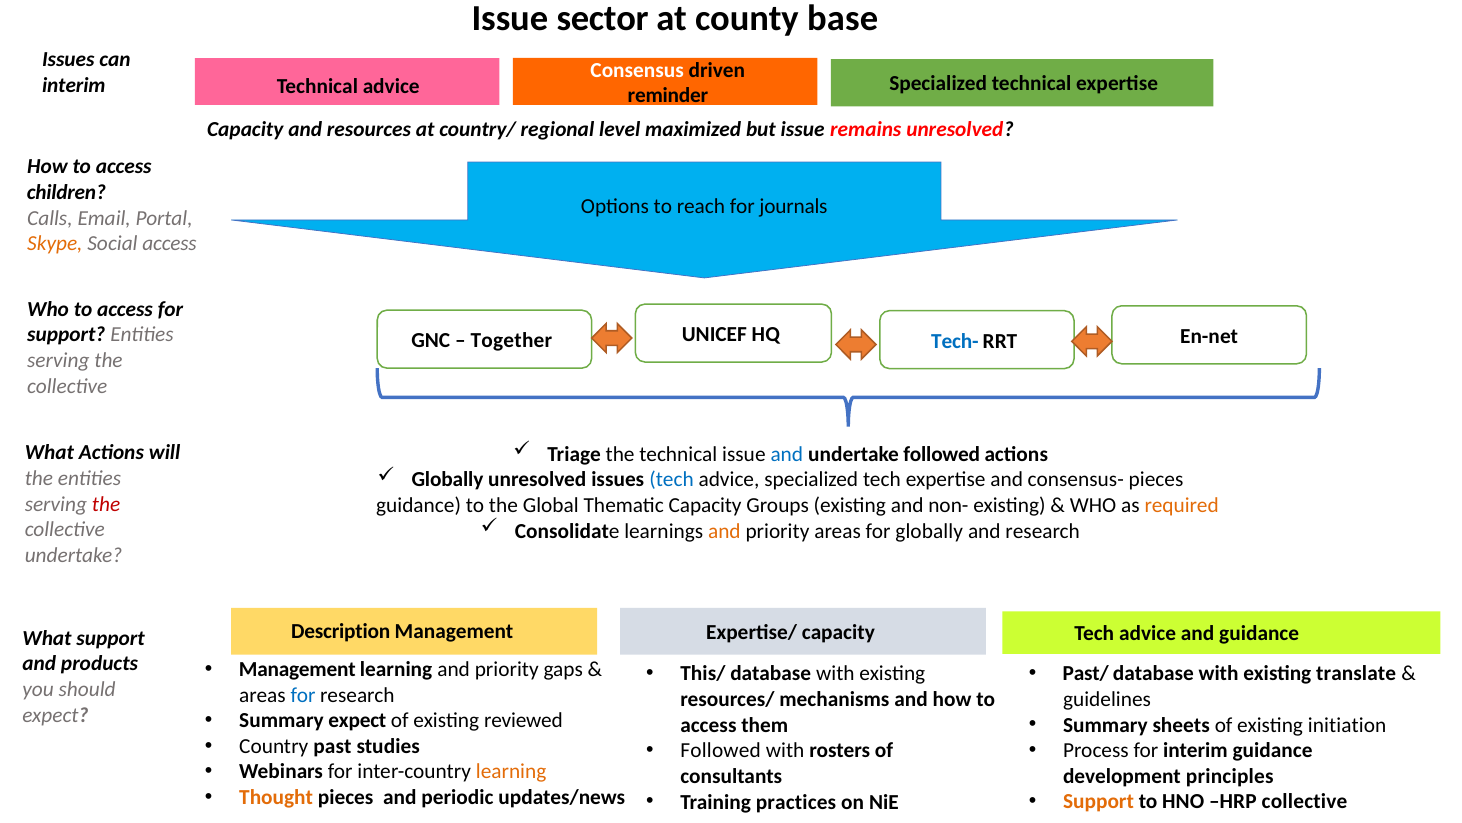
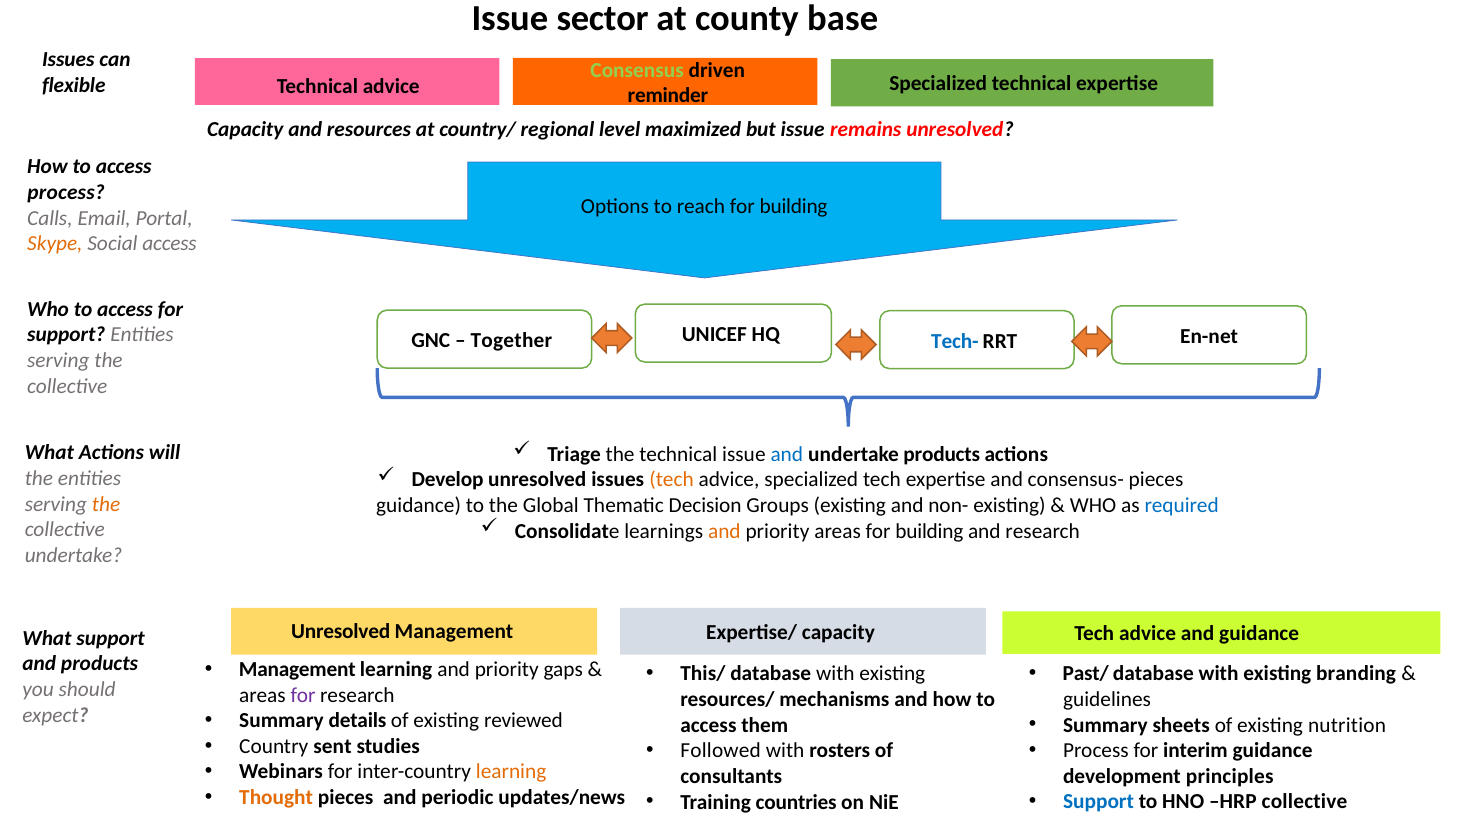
Consensus colour: white -> light green
interim at (74, 85): interim -> flexible
children at (66, 192): children -> process
reach for journals: journals -> building
undertake followed: followed -> products
Globally at (447, 479): Globally -> Develop
tech at (672, 479) colour: blue -> orange
the at (106, 504) colour: red -> orange
Thematic Capacity: Capacity -> Decision
required colour: orange -> blue
areas for globally: globally -> building
Description at (341, 631): Description -> Unresolved
translate: translate -> branding
for at (303, 695) colour: blue -> purple
Summary expect: expect -> details
initiation: initiation -> nutrition
past: past -> sent
practices: practices -> countries
Support at (1099, 801) colour: orange -> blue
